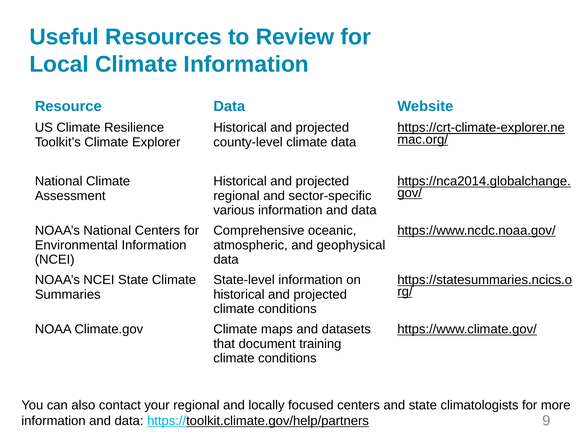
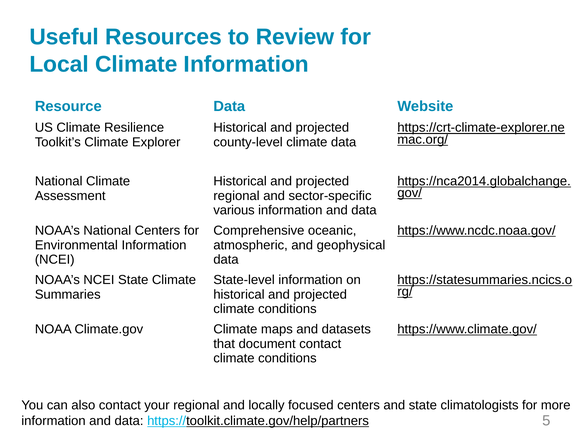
document training: training -> contact
9: 9 -> 5
